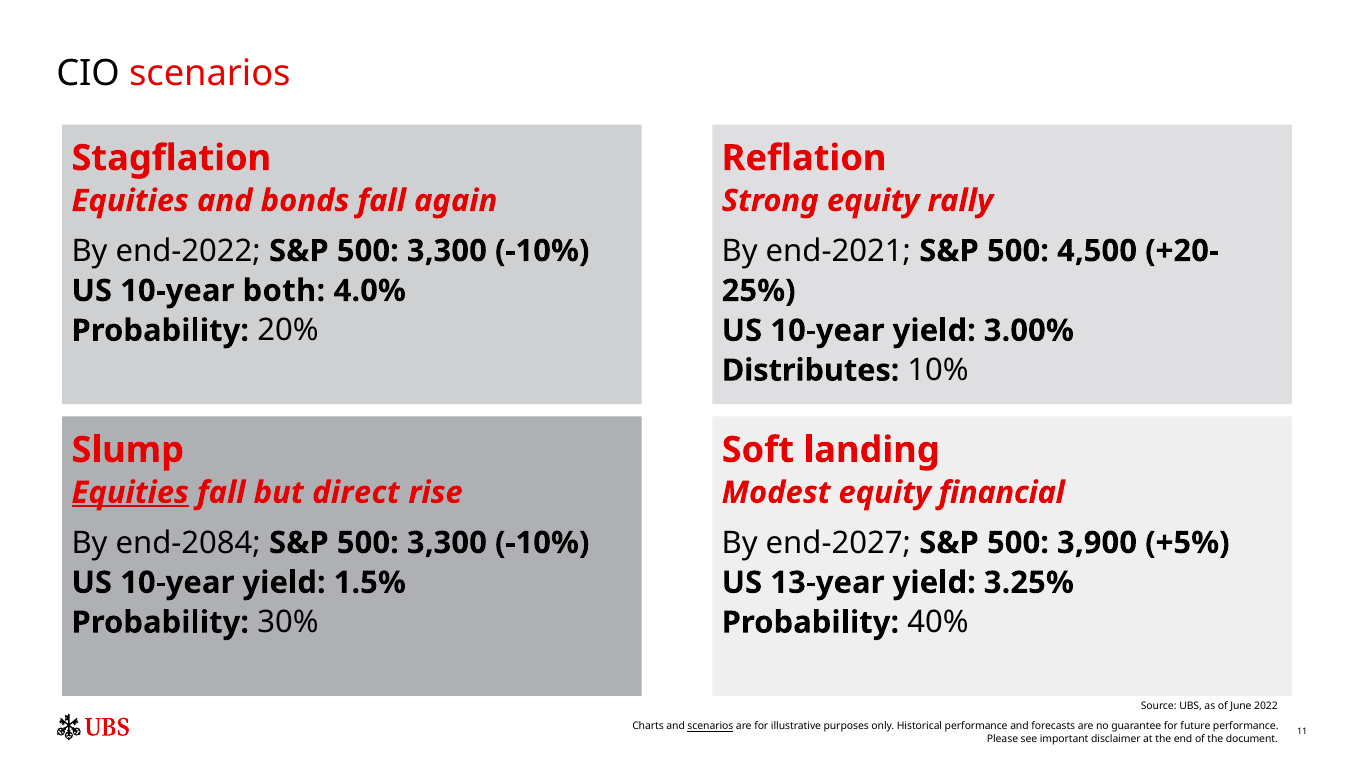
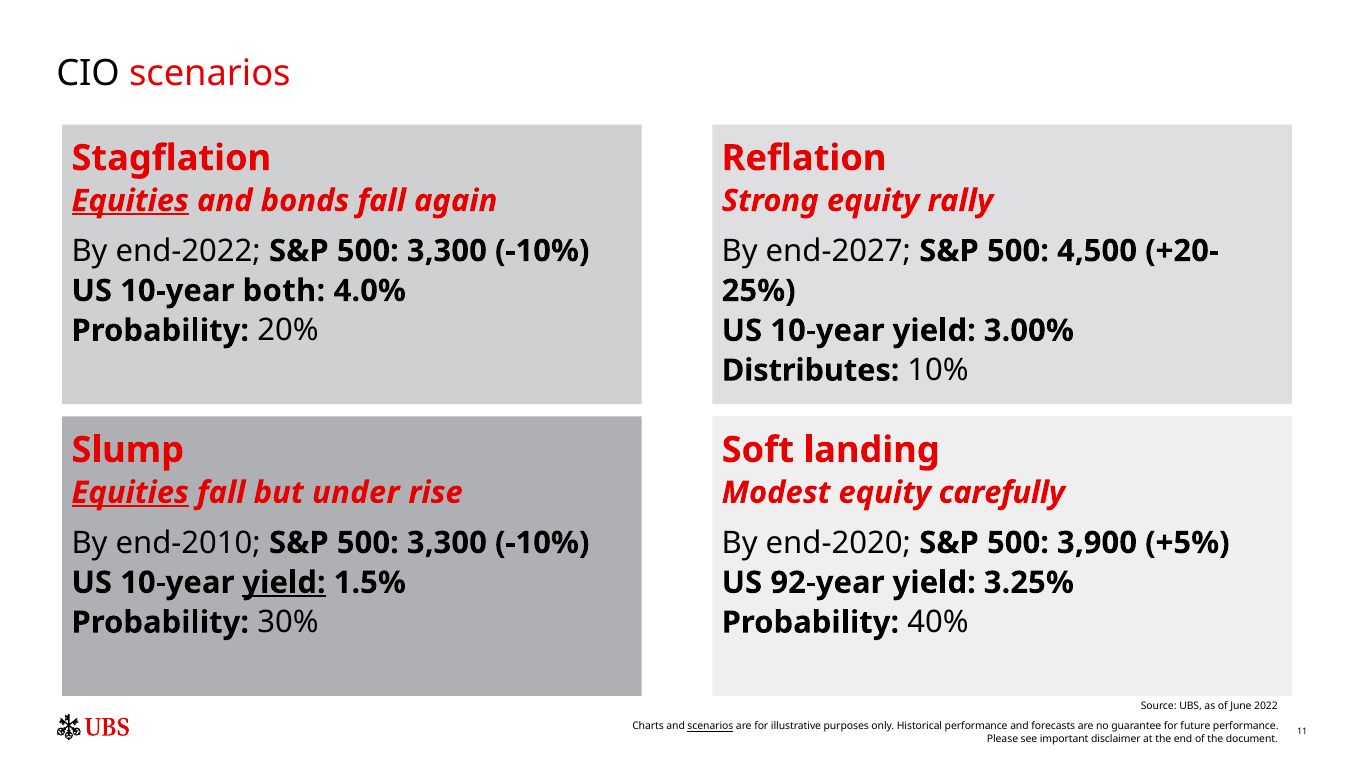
Equities at (130, 201) underline: none -> present
end-2021: end-2021 -> end-2027
direct: direct -> under
financial: financial -> carefully
end-2084: end-2084 -> end-2010
end-2027: end-2027 -> end-2020
yield at (284, 583) underline: none -> present
13-year: 13-year -> 92-year
